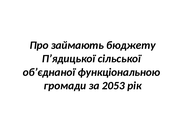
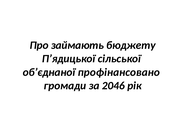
функціональною: функціональною -> профінансовано
2053: 2053 -> 2046
